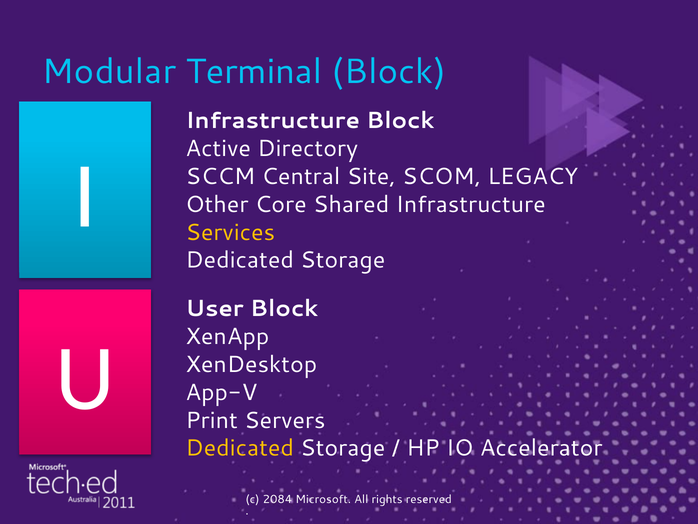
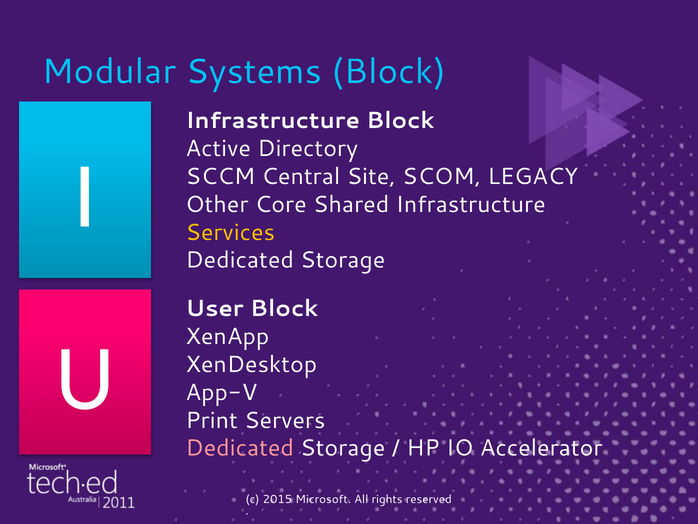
Terminal: Terminal -> Systems
Dedicated at (240, 448) colour: yellow -> pink
2084: 2084 -> 2015
